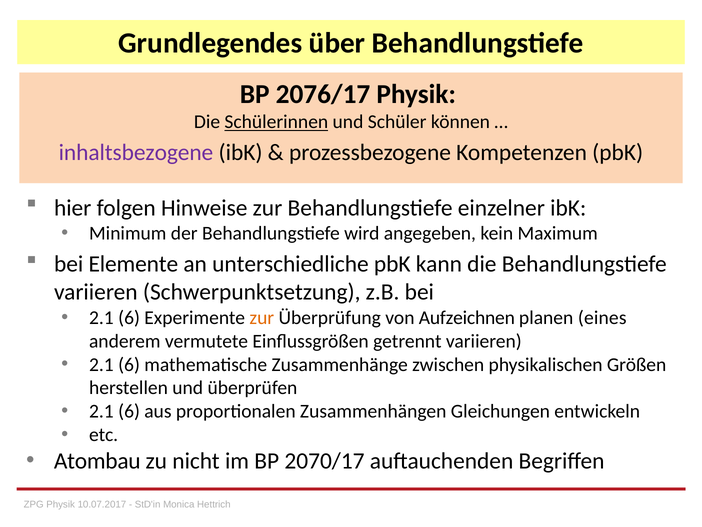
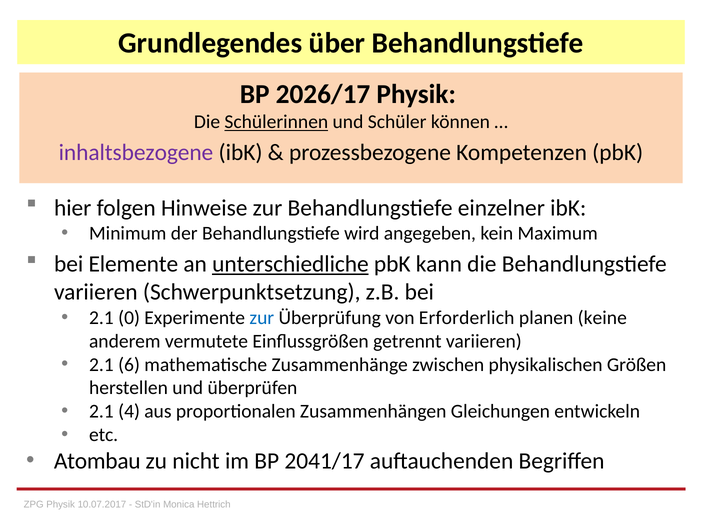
2076/17: 2076/17 -> 2026/17
unterschiedliche underline: none -> present
6 at (129, 317): 6 -> 0
zur at (262, 317) colour: orange -> blue
Aufzeichnen: Aufzeichnen -> Erforderlich
eines: eines -> keine
6 at (129, 411): 6 -> 4
2070/17: 2070/17 -> 2041/17
